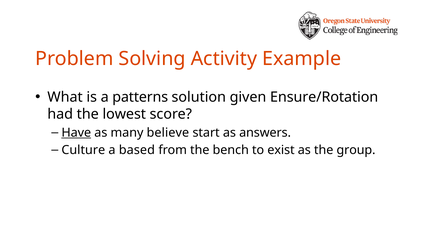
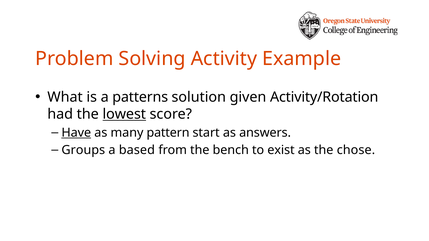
Ensure/Rotation: Ensure/Rotation -> Activity/Rotation
lowest underline: none -> present
believe: believe -> pattern
Culture: Culture -> Groups
group: group -> chose
